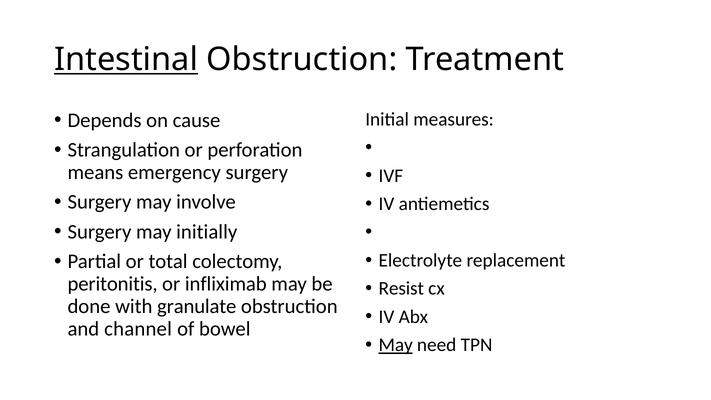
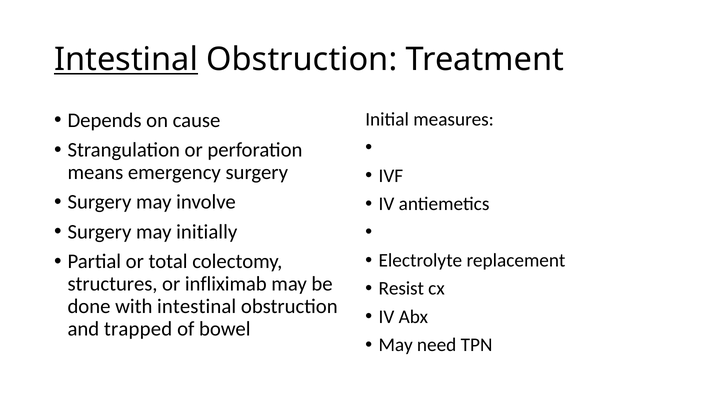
peritonitis: peritonitis -> structures
with granulate: granulate -> intestinal
channel: channel -> trapped
May at (396, 345) underline: present -> none
